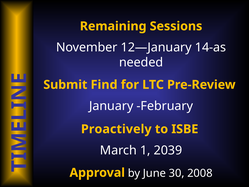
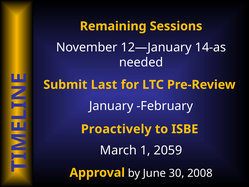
Find: Find -> Last
2039: 2039 -> 2059
